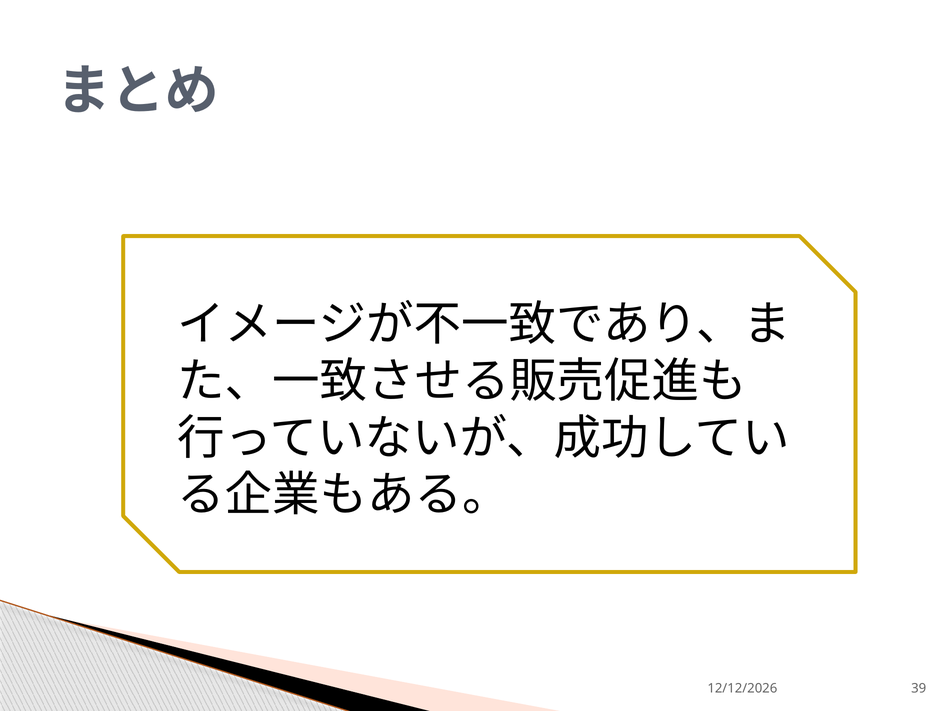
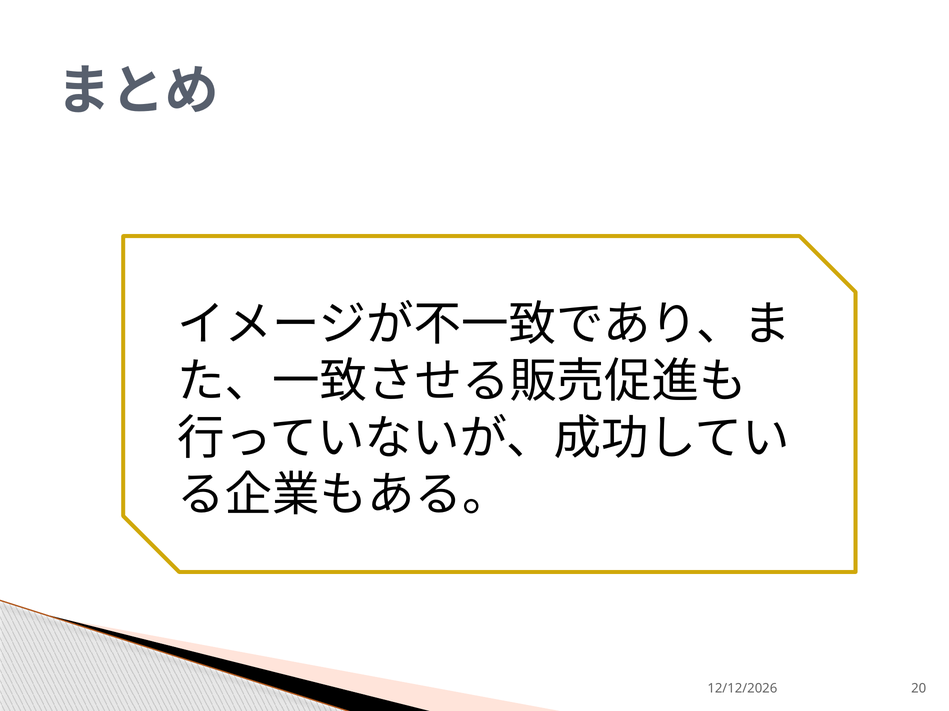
39: 39 -> 20
